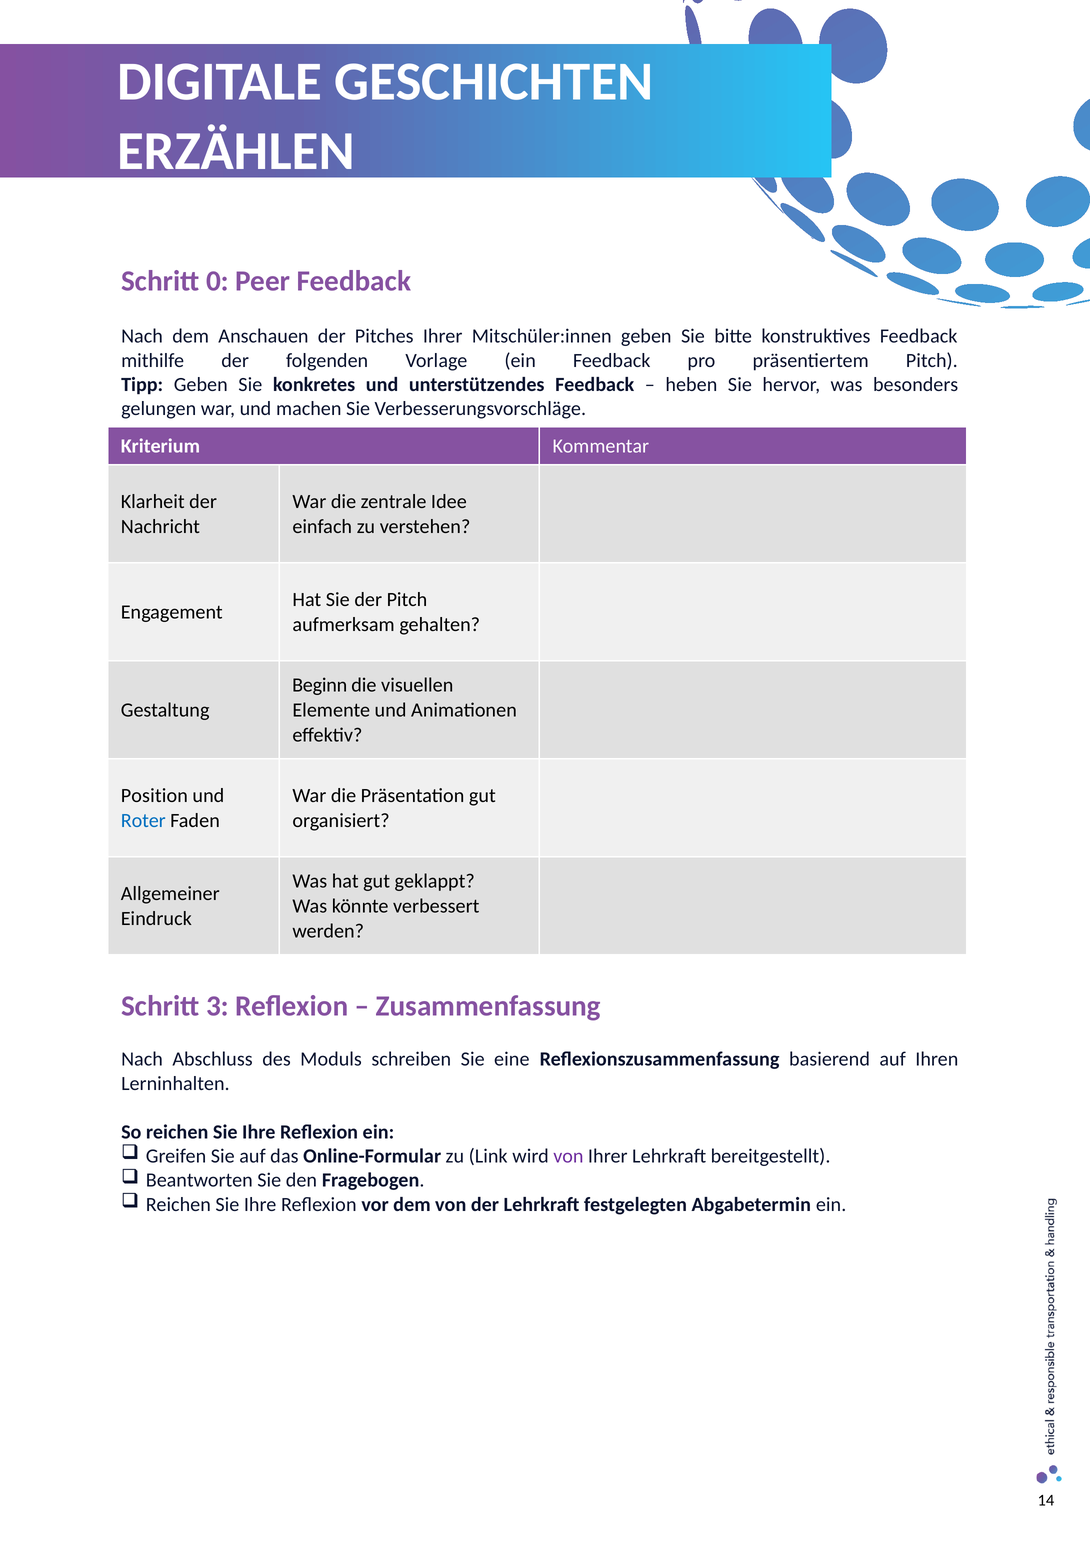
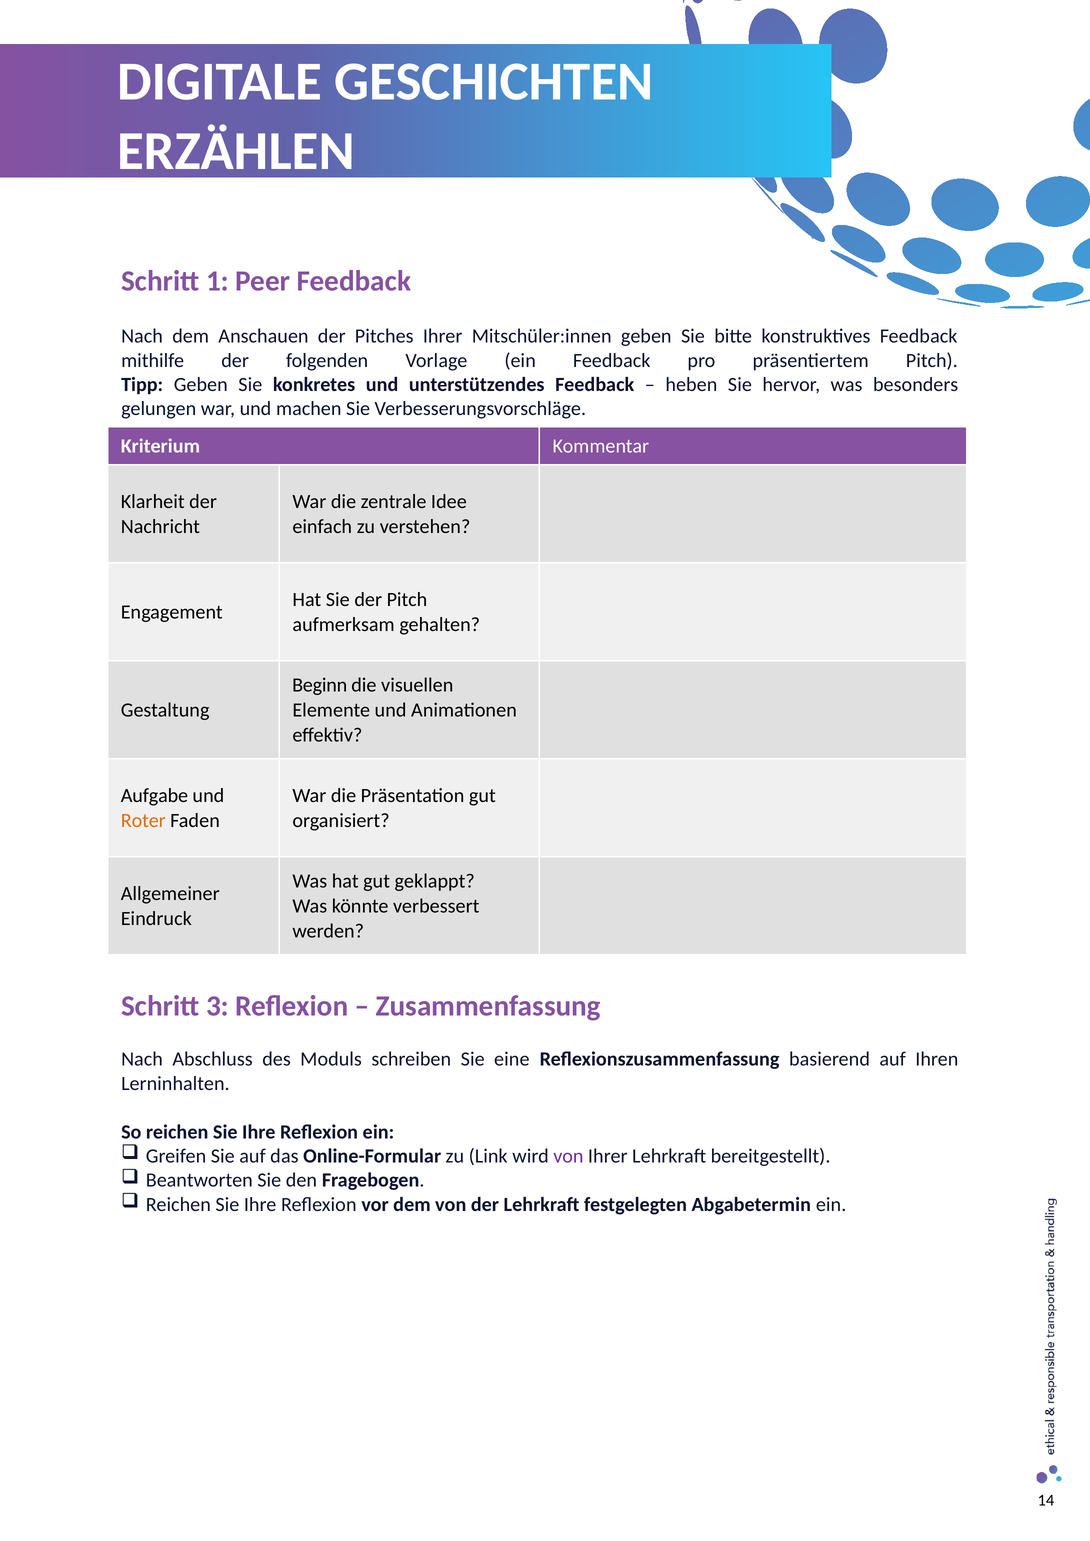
0: 0 -> 1
Position: Position -> Aufgabe
Roter colour: blue -> orange
